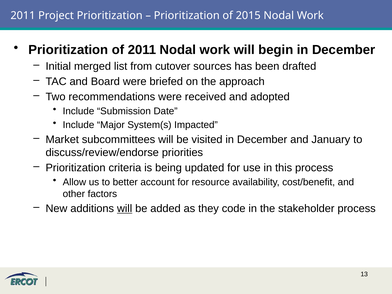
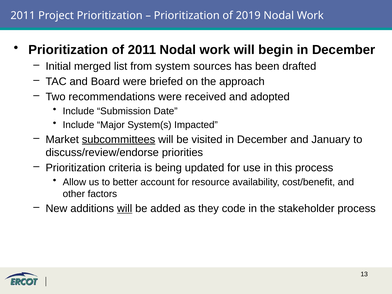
2015: 2015 -> 2019
cutover: cutover -> system
subcommittees underline: none -> present
